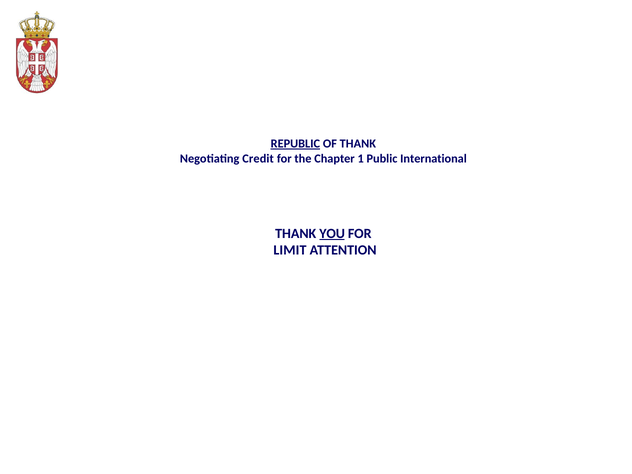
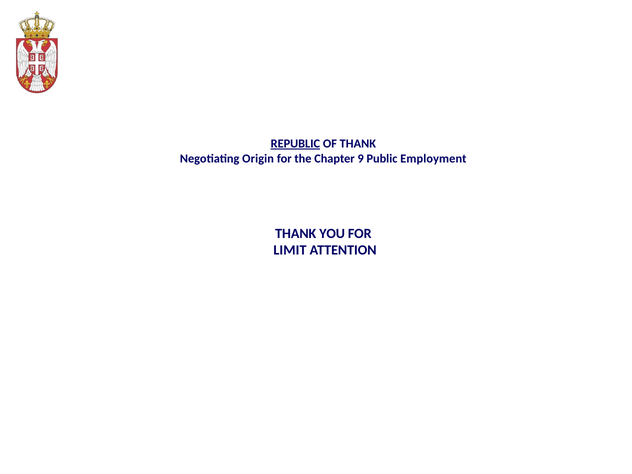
Credit: Credit -> Origin
1: 1 -> 9
International: International -> Employment
YOU underline: present -> none
